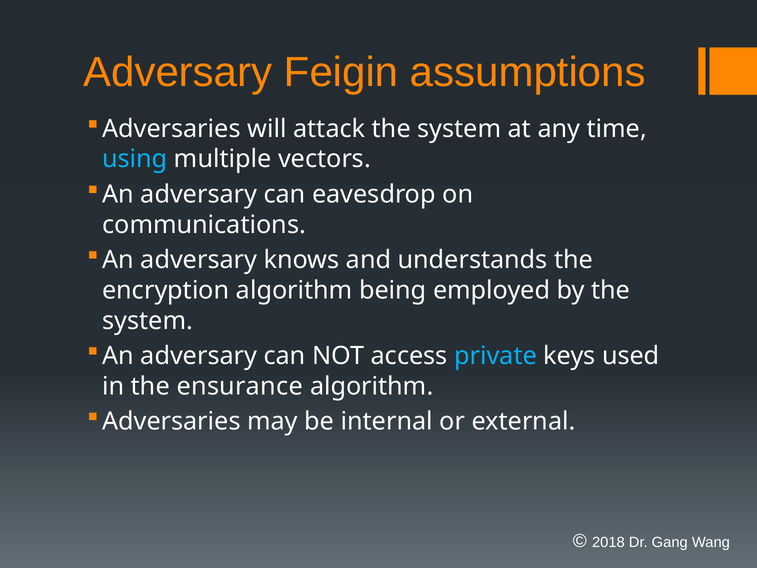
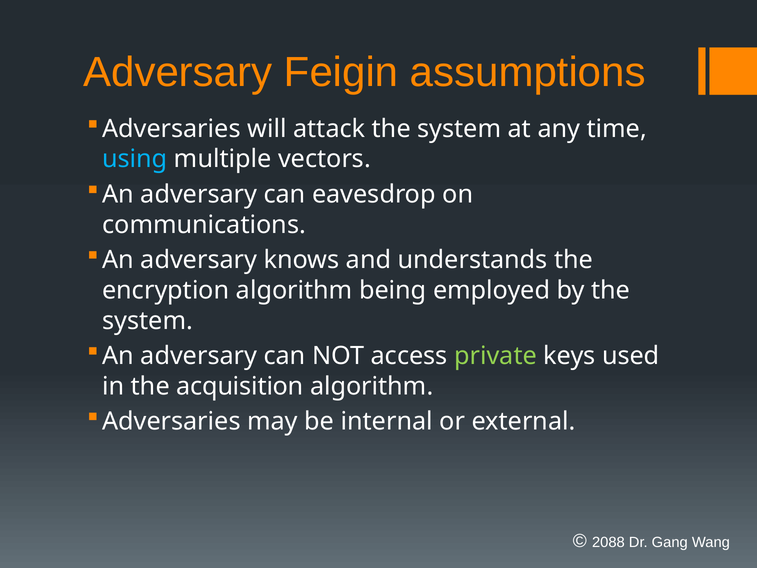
private colour: light blue -> light green
ensurance: ensurance -> acquisition
2018: 2018 -> 2088
